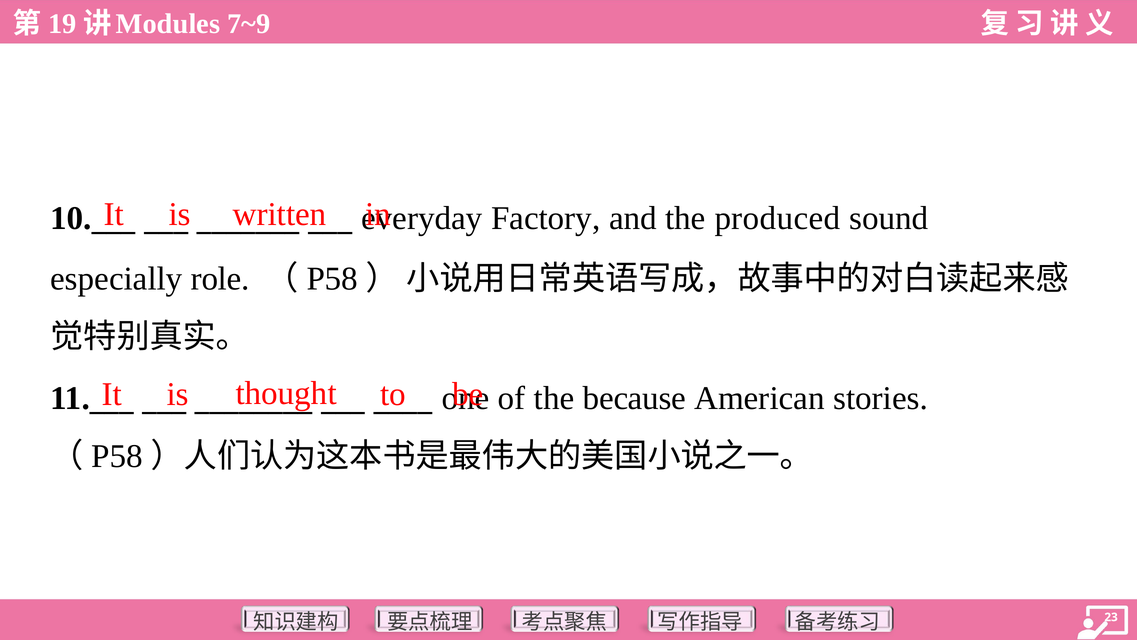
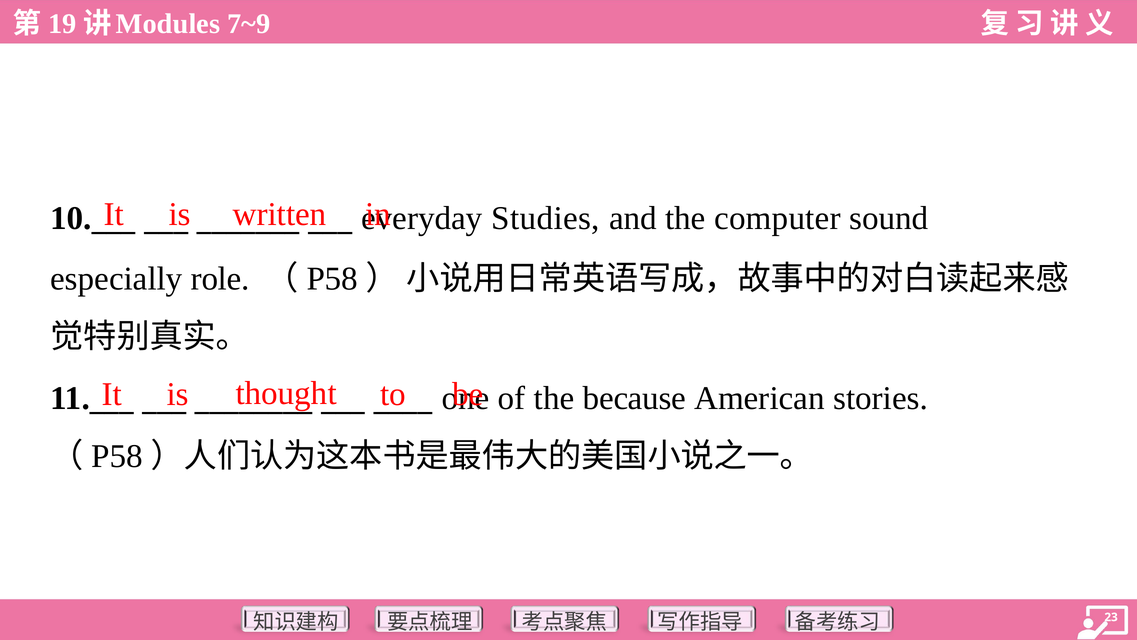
Factory: Factory -> Studies
produced: produced -> computer
